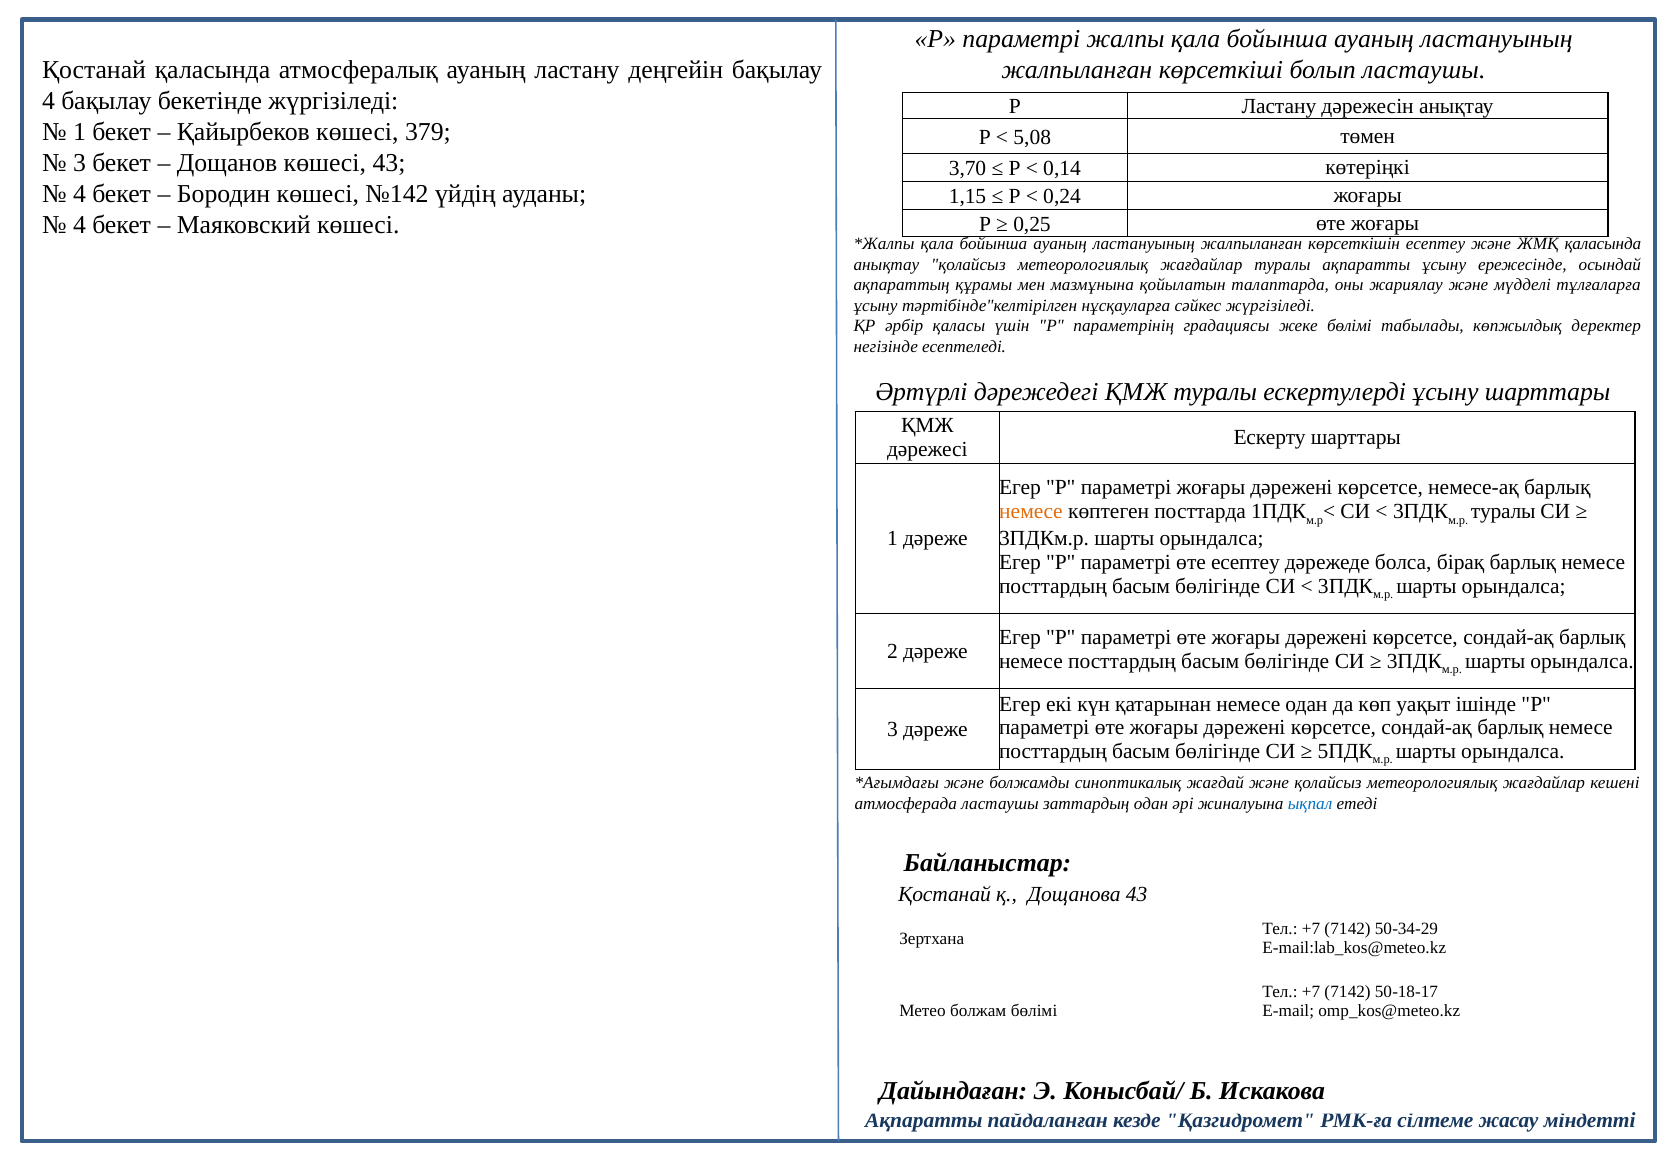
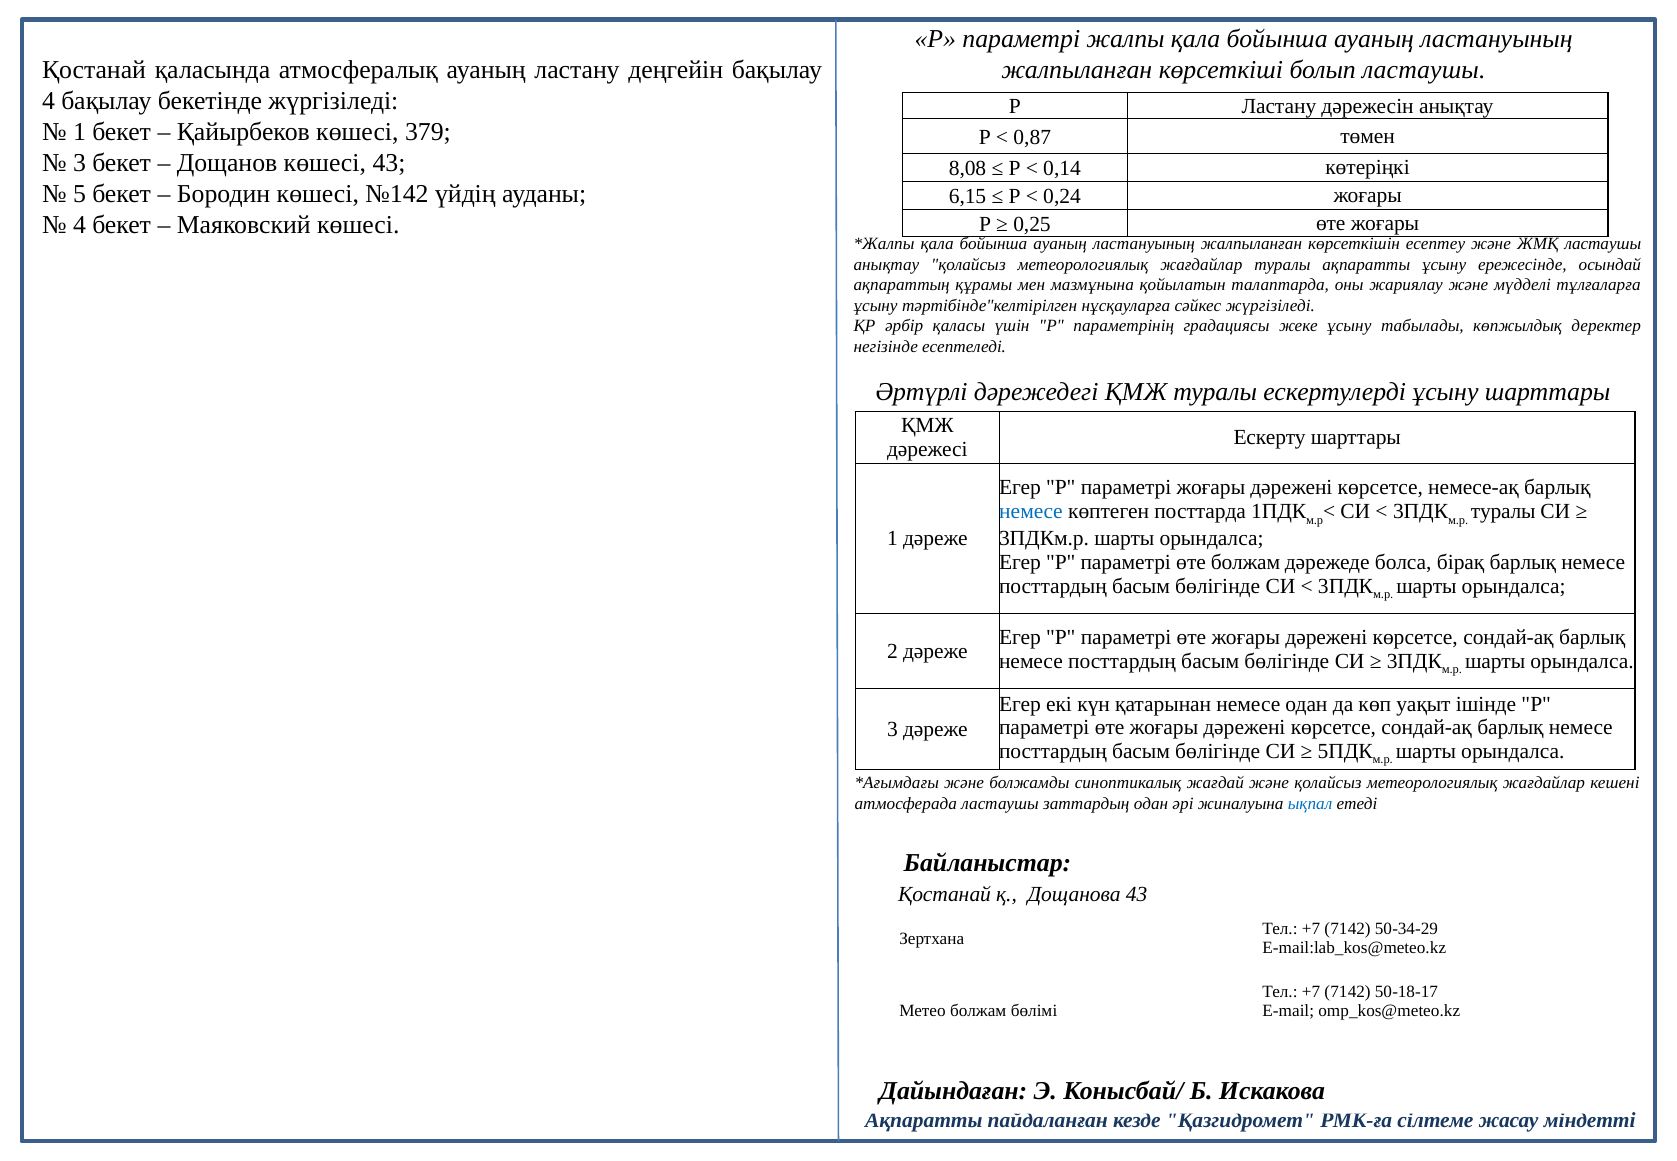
5,08: 5,08 -> 0,87
3,70: 3,70 -> 8,08
4 at (79, 194): 4 -> 5
1,15: 1,15 -> 6,15
ЖМҚ қаласында: қаласында -> ластаушы
жеке бөлімі: бөлімі -> ұсыну
немесе at (1031, 511) colour: orange -> blue
өте есептеу: есептеу -> болжам
